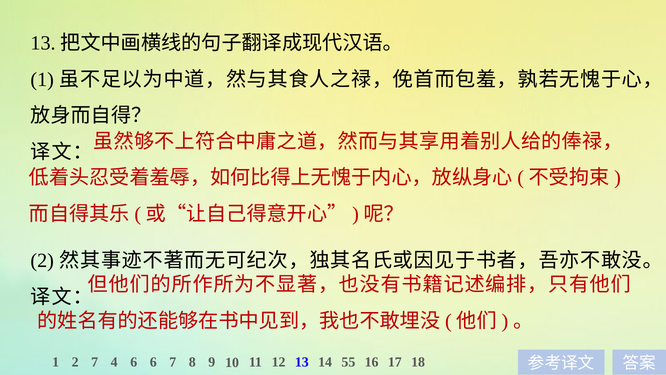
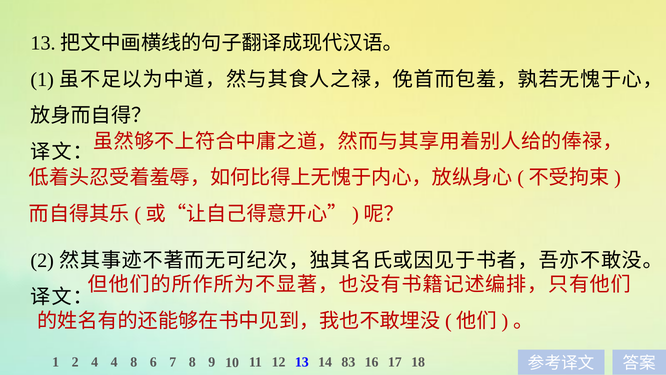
2 7: 7 -> 4
4 6: 6 -> 8
55: 55 -> 83
